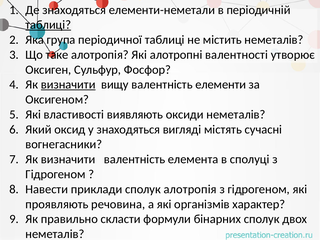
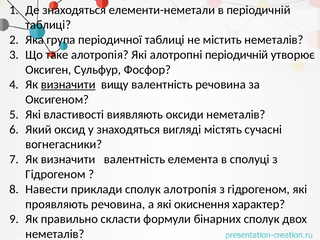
таблиці at (48, 25) underline: present -> none
алотропні валентності: валентності -> періодичній
валентність елементи: елементи -> речовина
організмів: організмів -> окиснення
